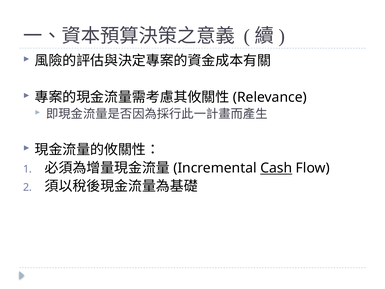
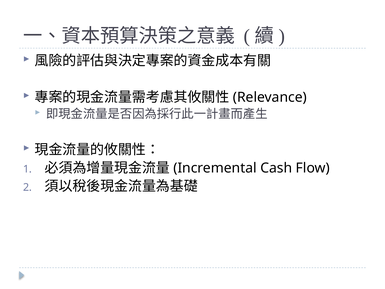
Cash underline: present -> none
